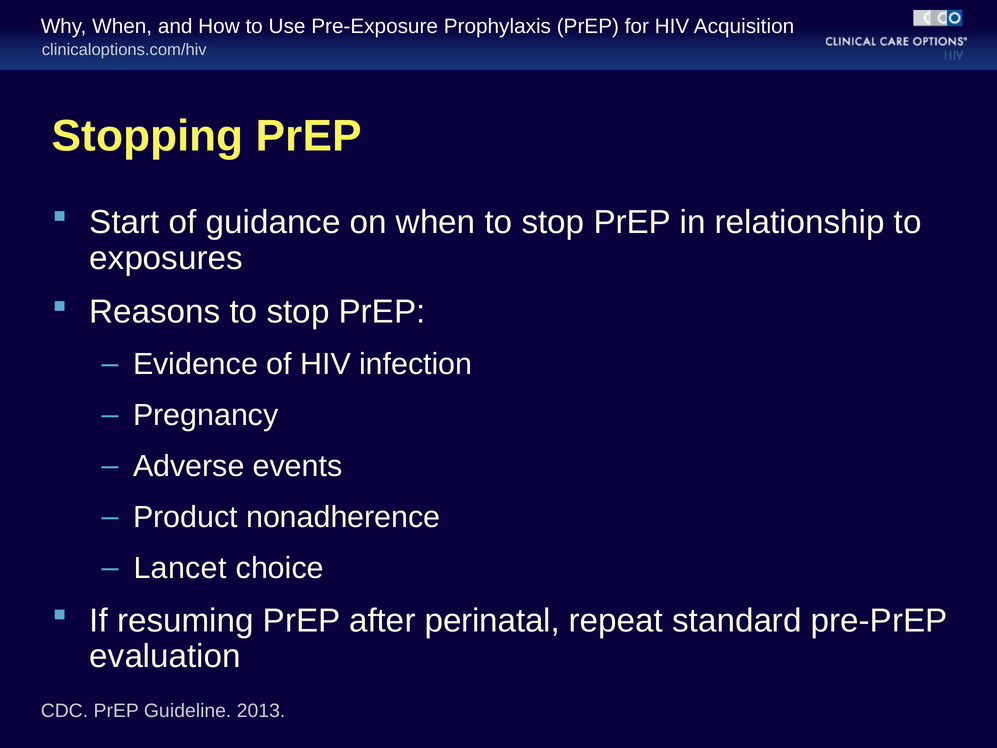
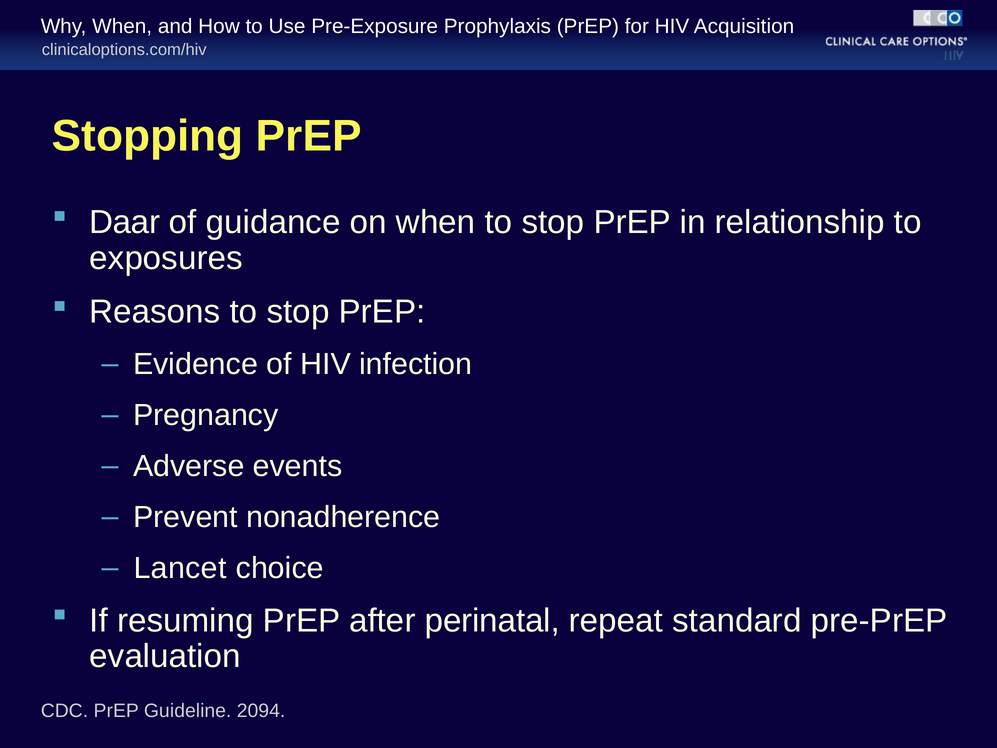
Start: Start -> Daar
Product: Product -> Prevent
2013: 2013 -> 2094
